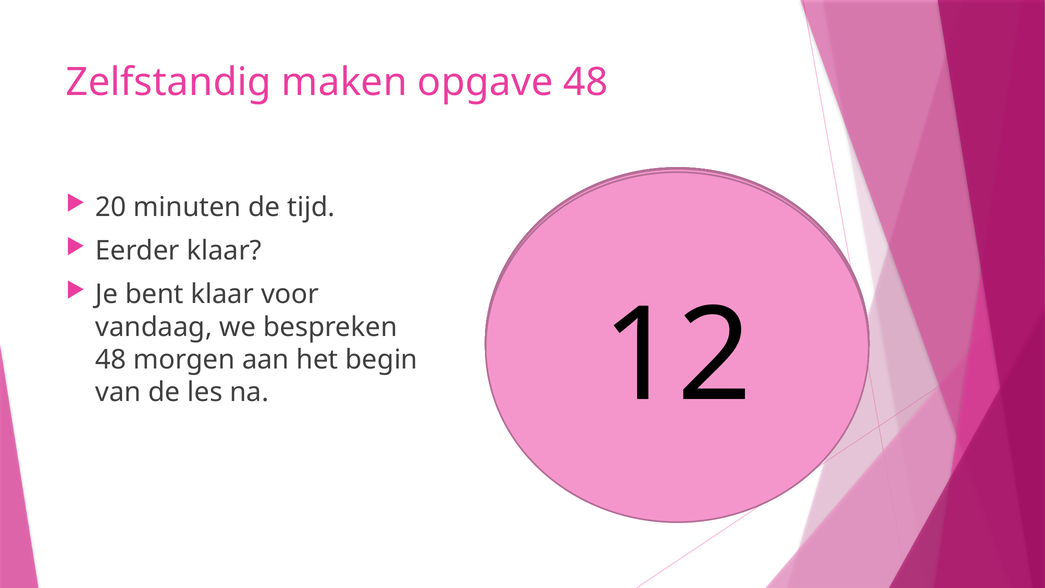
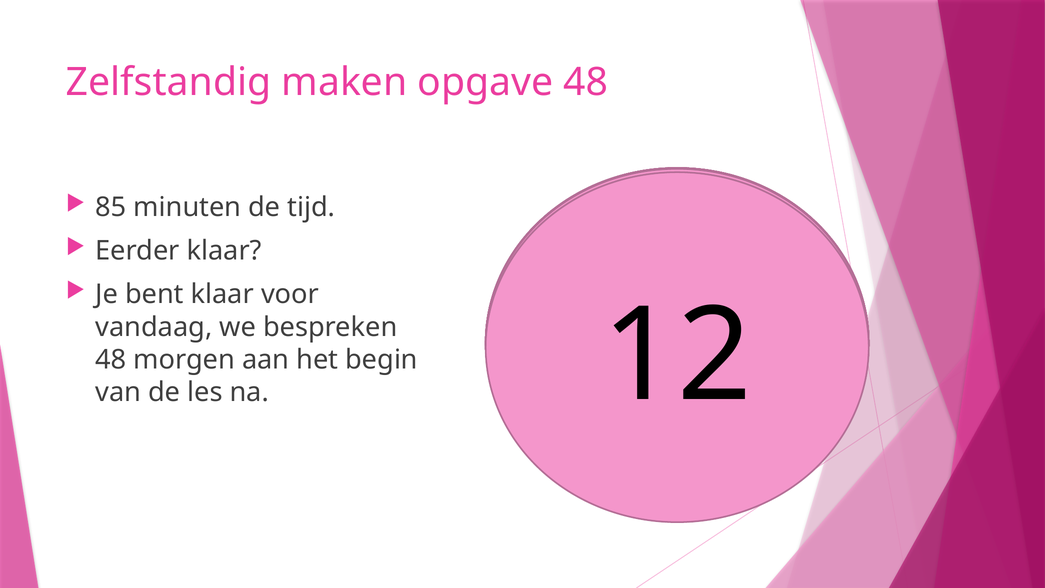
20: 20 -> 85
